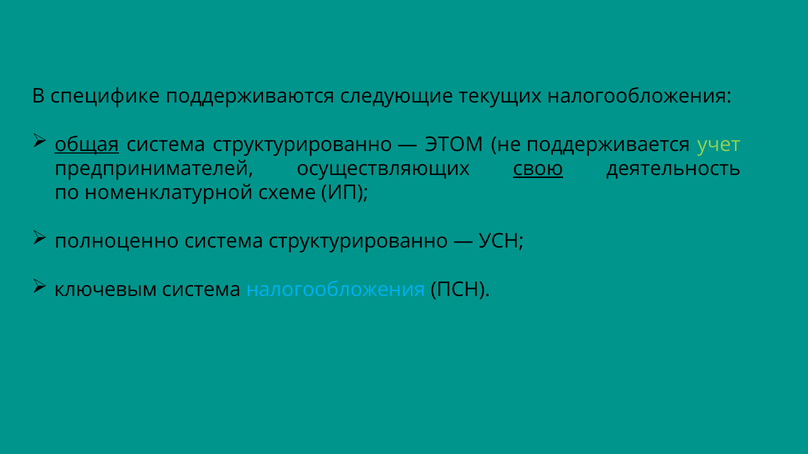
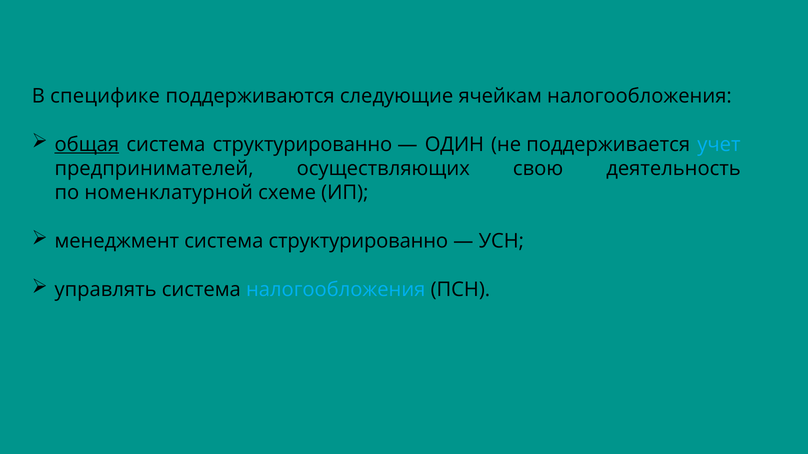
текущих: текущих -> ячейкам
ЭТОМ: ЭТОМ -> ОДИН
учет colour: light green -> light blue
свою underline: present -> none
полноценно: полноценно -> менеджмент
ключевым: ключевым -> управлять
